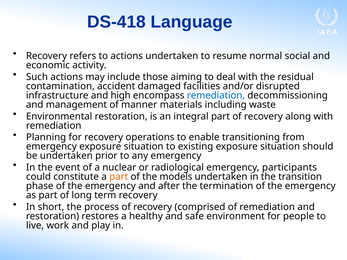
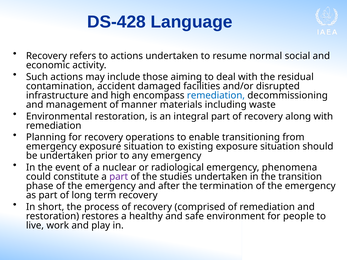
DS-418: DS-418 -> DS-428
participants: participants -> phenomena
part at (119, 177) colour: orange -> purple
models: models -> studies
